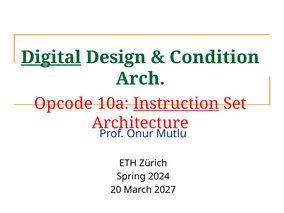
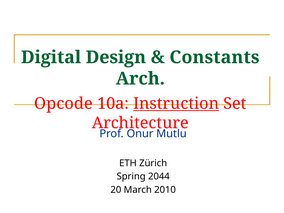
Digital underline: present -> none
Condition: Condition -> Constants
2024: 2024 -> 2044
2027: 2027 -> 2010
